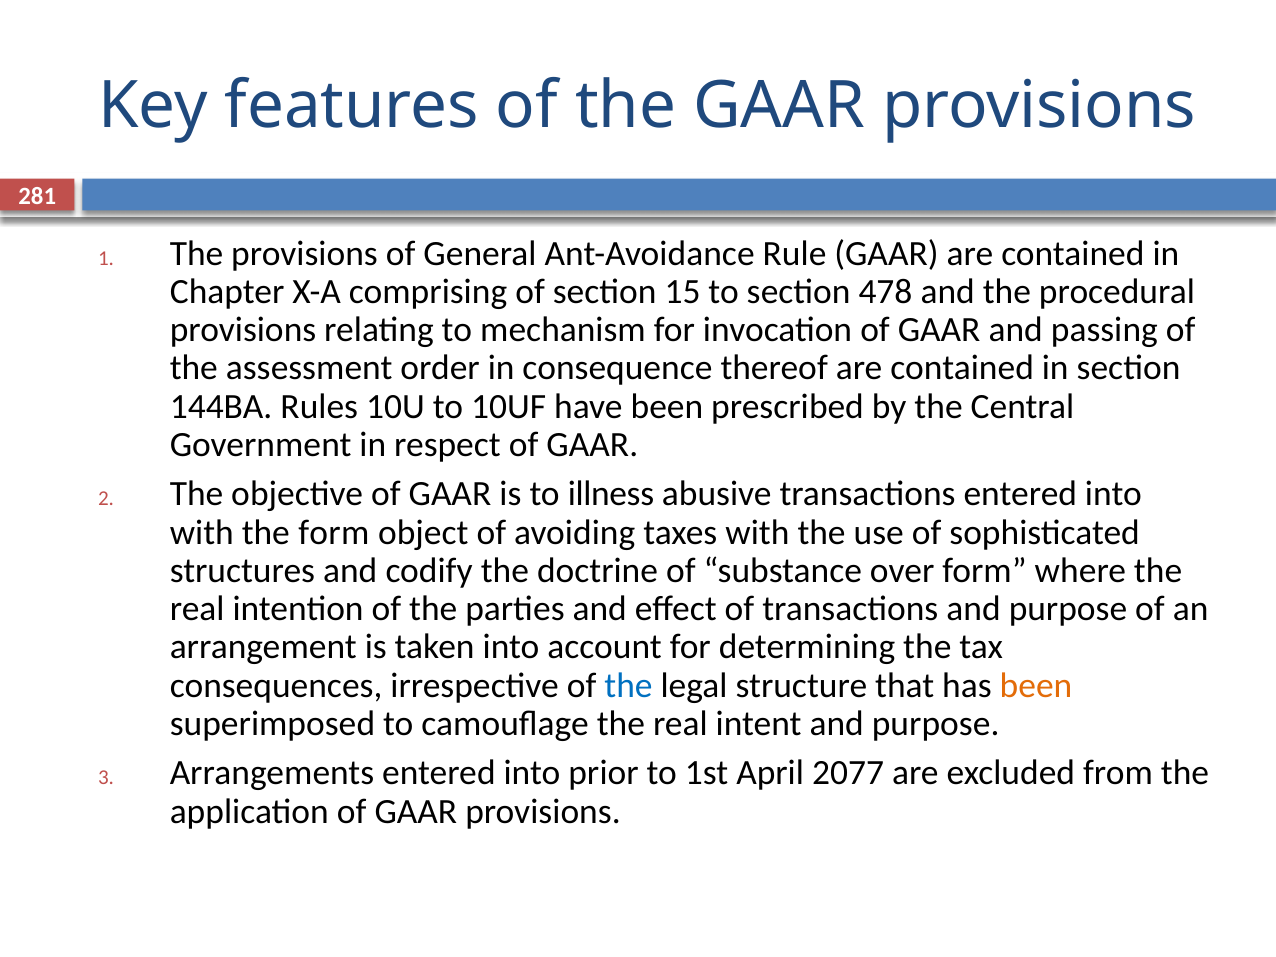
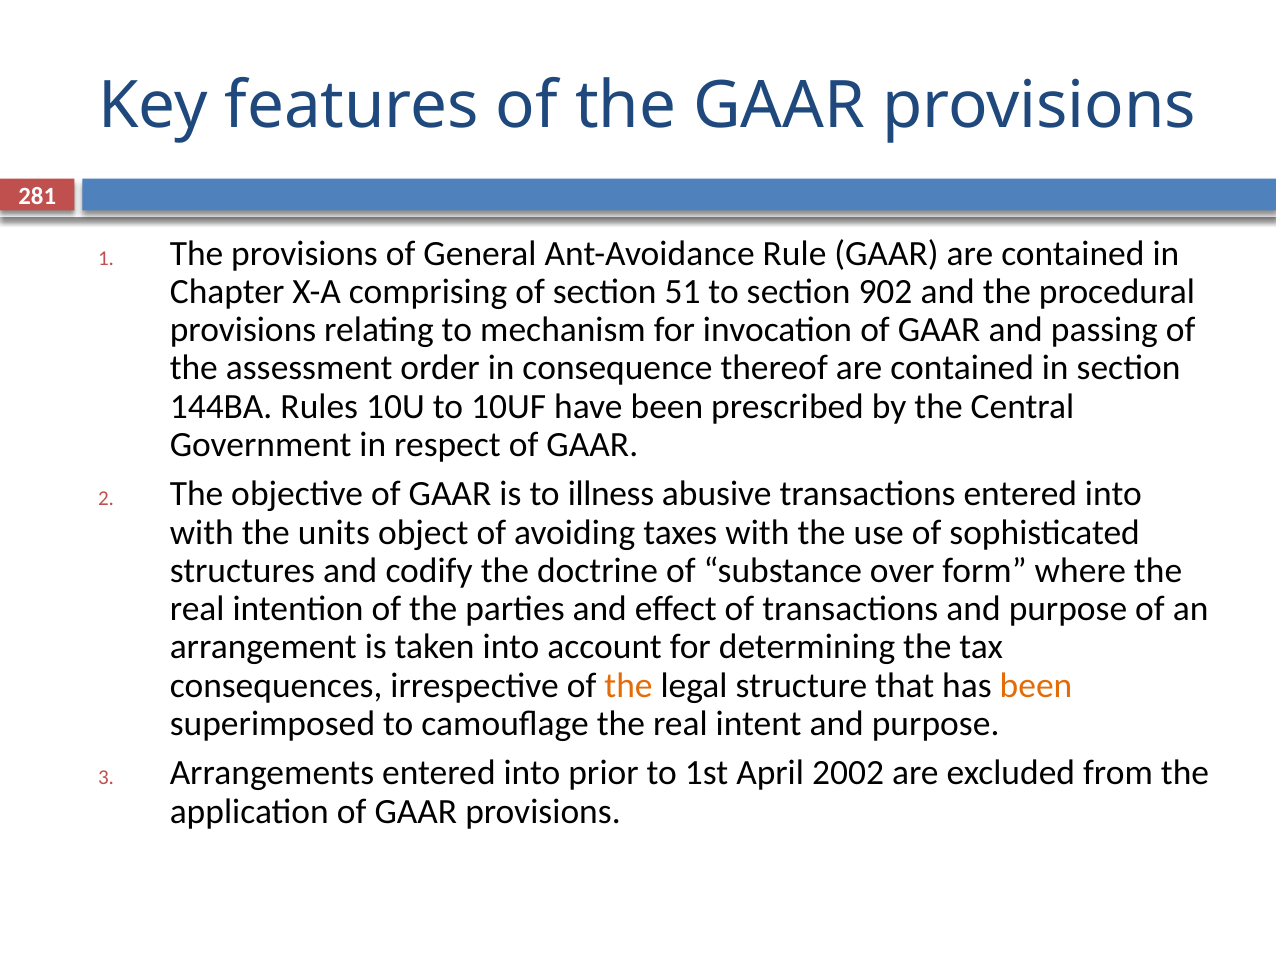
15: 15 -> 51
478: 478 -> 902
the form: form -> units
the at (629, 686) colour: blue -> orange
2077: 2077 -> 2002
